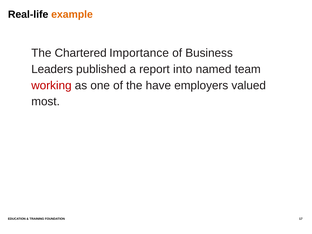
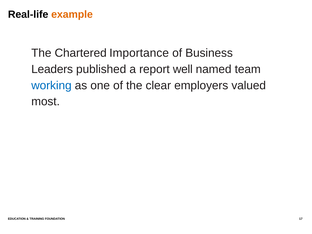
into: into -> well
working colour: red -> blue
have: have -> clear
